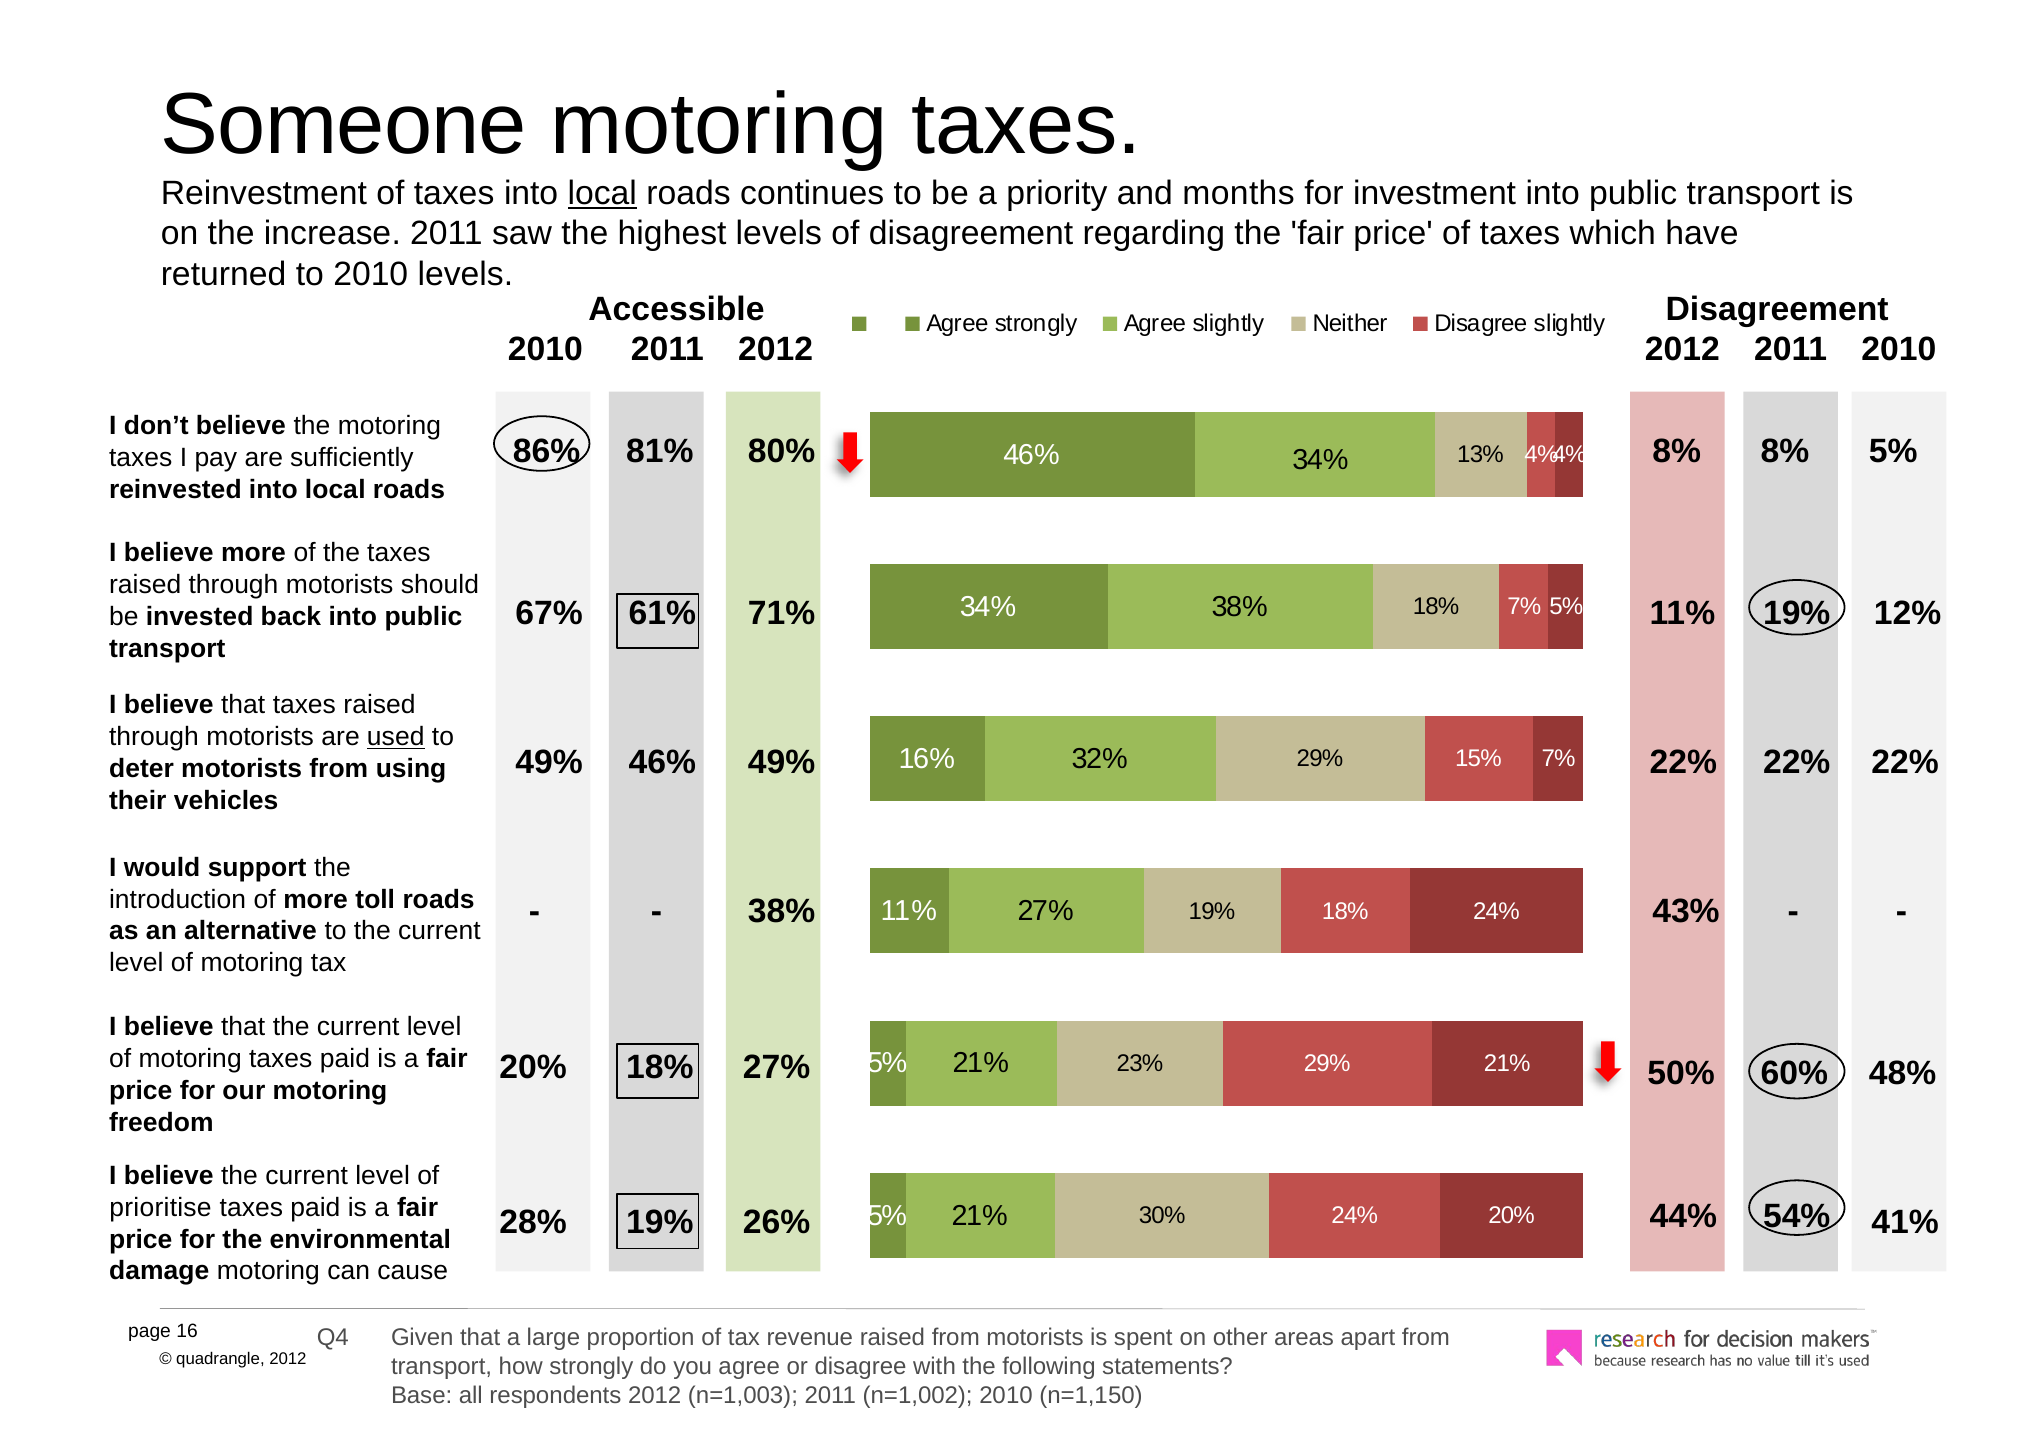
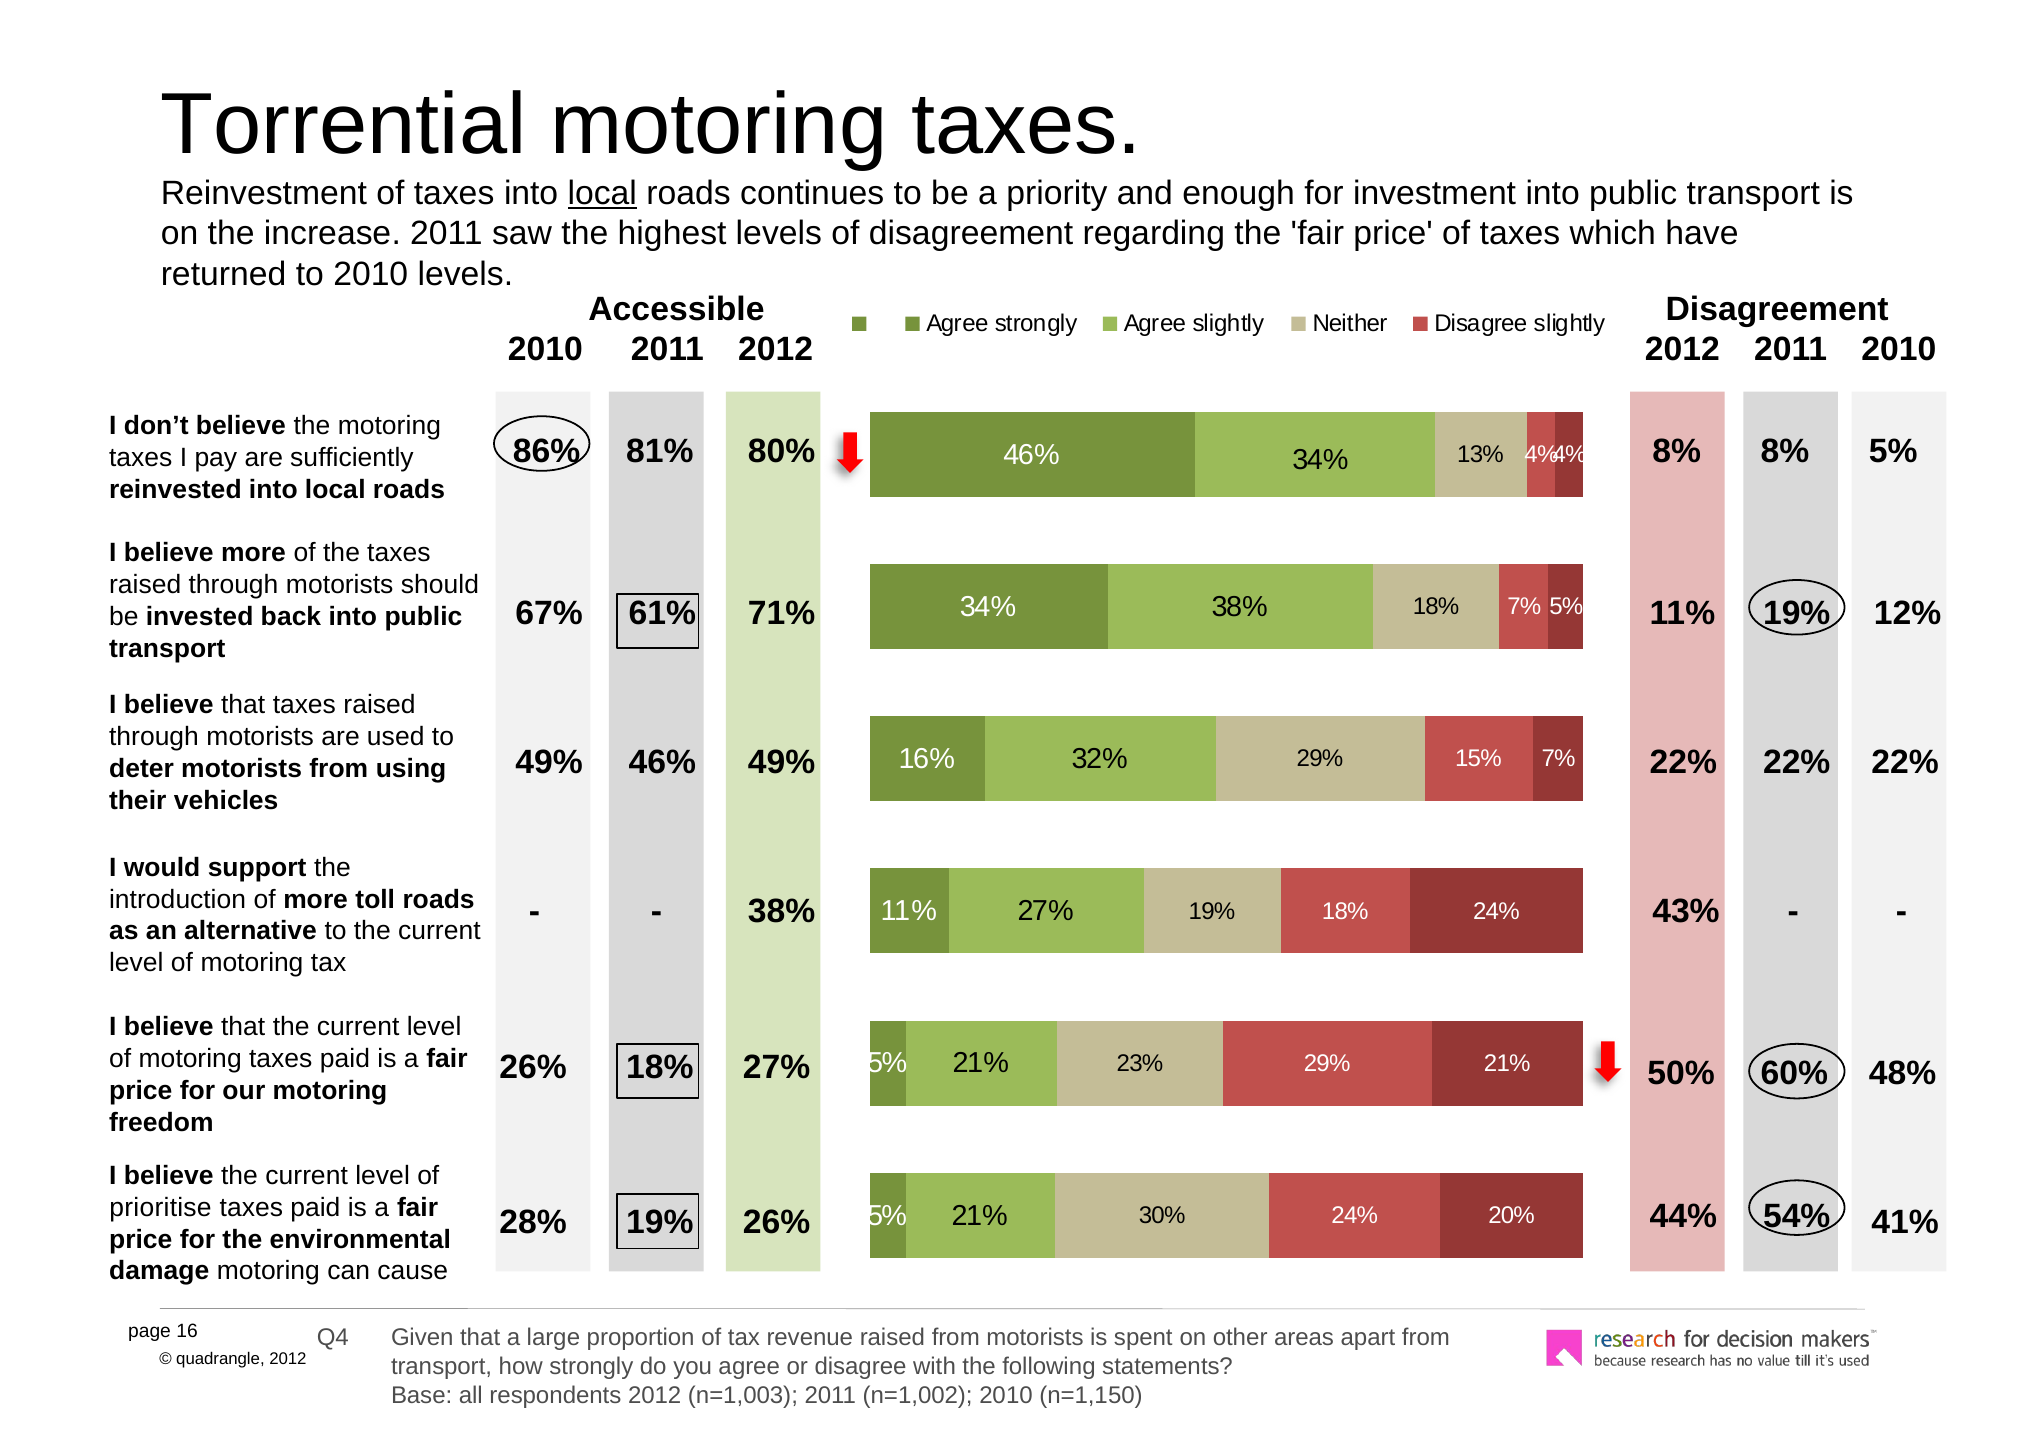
Someone: Someone -> Torrential
months: months -> enough
used underline: present -> none
20% at (533, 1067): 20% -> 26%
